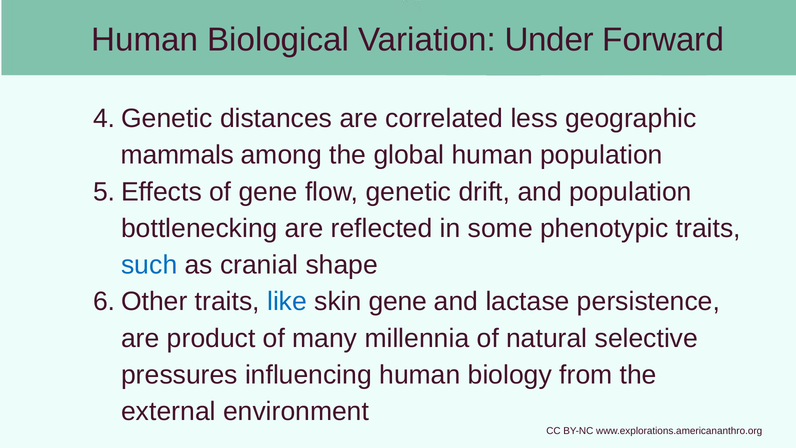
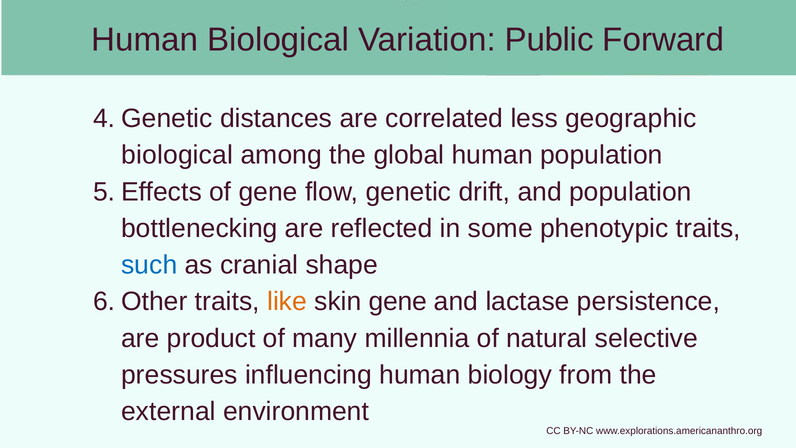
Under: Under -> Public
mammals at (177, 155): mammals -> biological
like colour: blue -> orange
